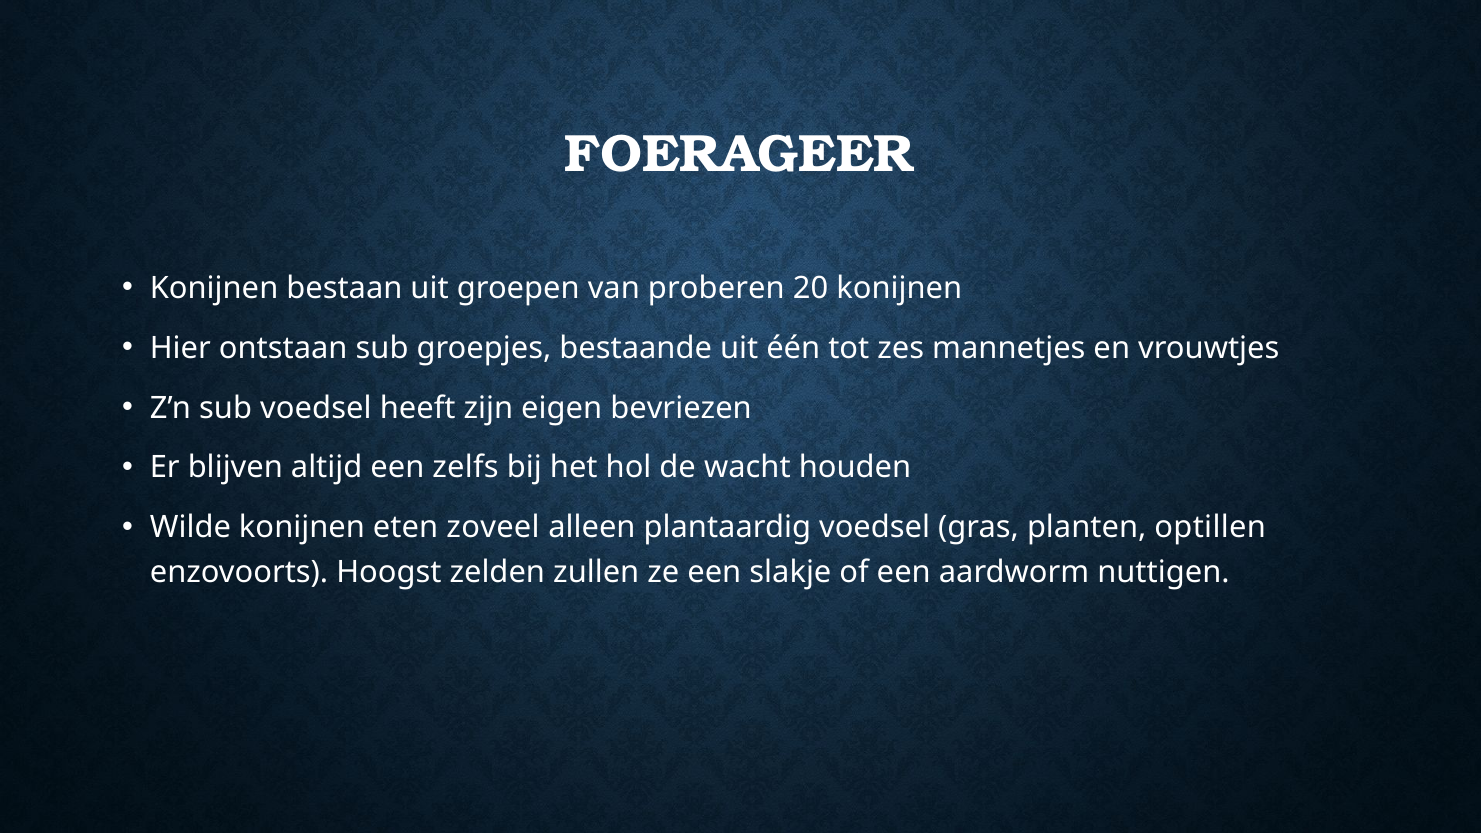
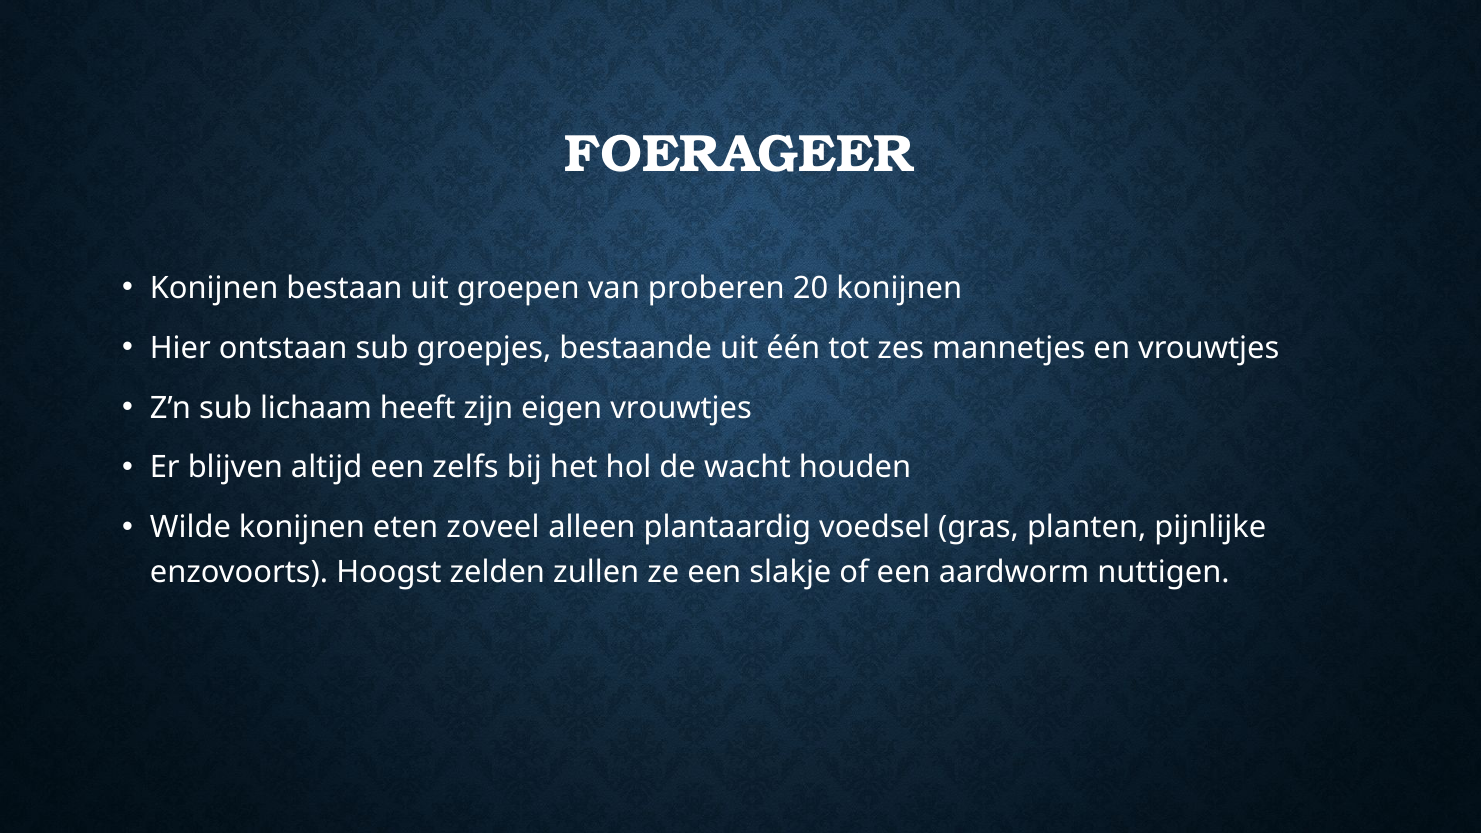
sub voedsel: voedsel -> lichaam
eigen bevriezen: bevriezen -> vrouwtjes
optillen: optillen -> pijnlijke
